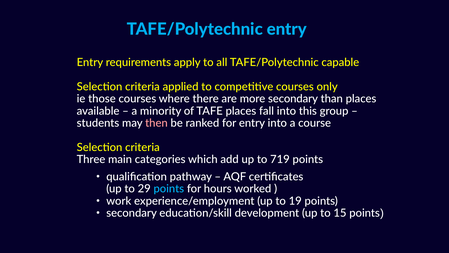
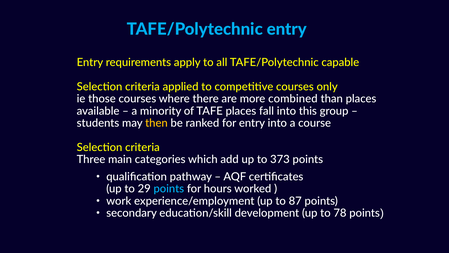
more secondary: secondary -> combined
then colour: pink -> yellow
719: 719 -> 373
19: 19 -> 87
15: 15 -> 78
